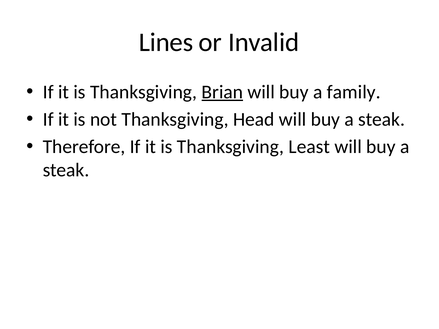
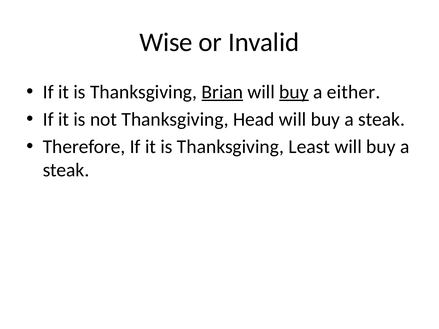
Lines: Lines -> Wise
buy at (294, 92) underline: none -> present
family: family -> either
